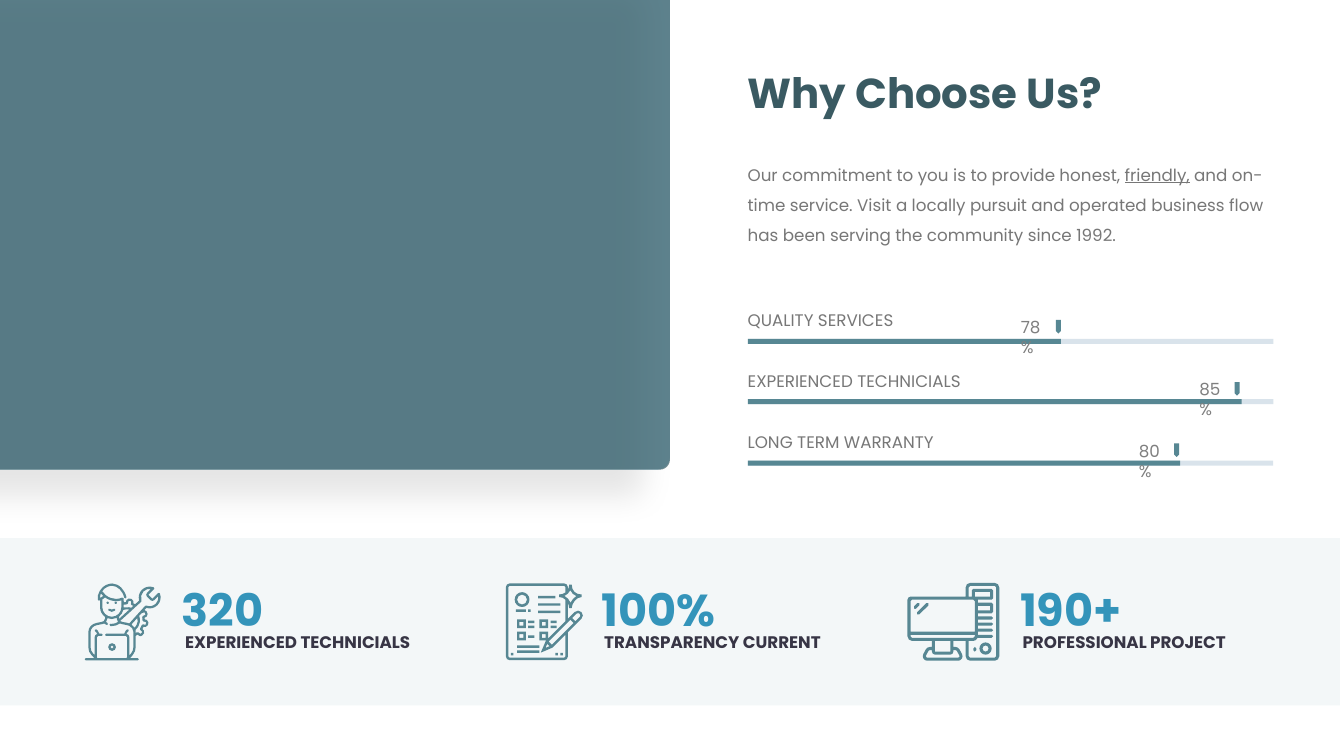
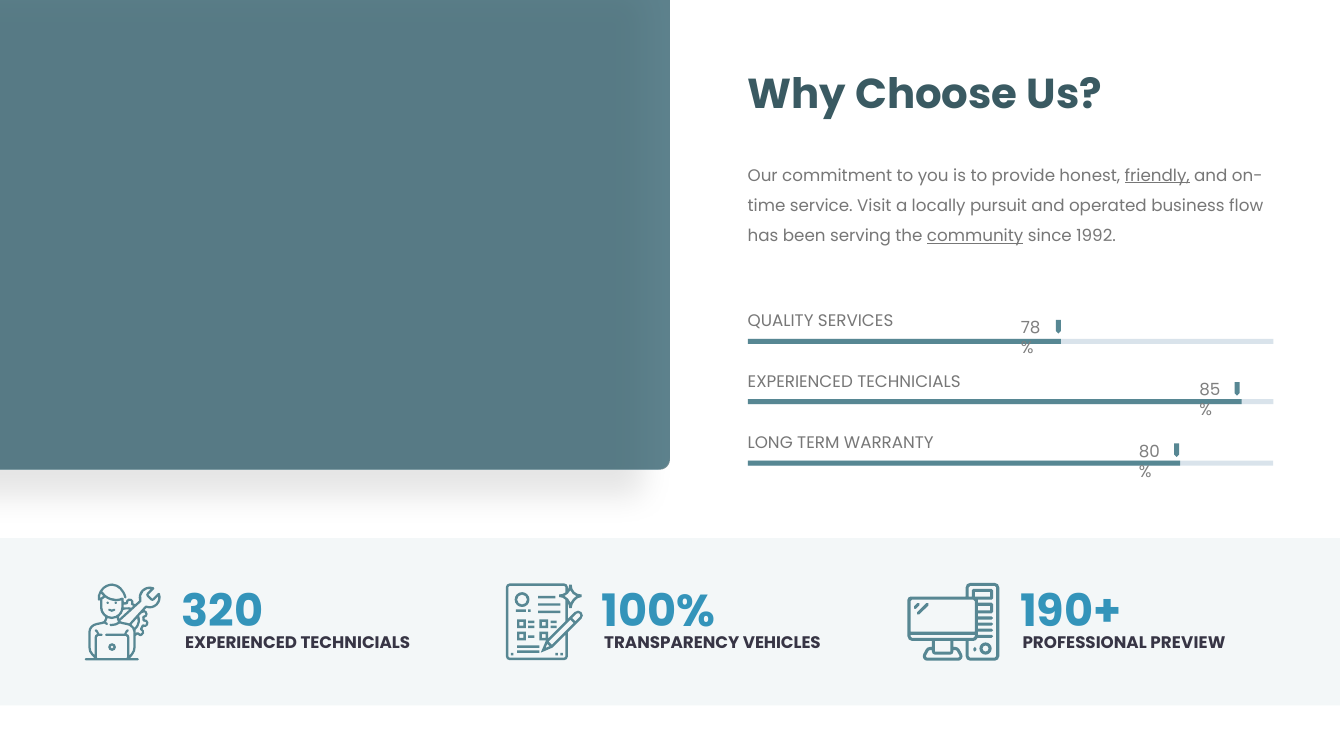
community underline: none -> present
PROJECT: PROJECT -> PREVIEW
CURRENT: CURRENT -> VEHICLES
